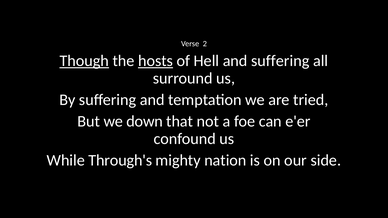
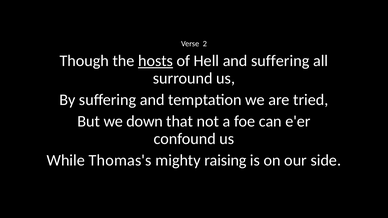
Though underline: present -> none
Through's: Through's -> Thomas's
nation: nation -> raising
